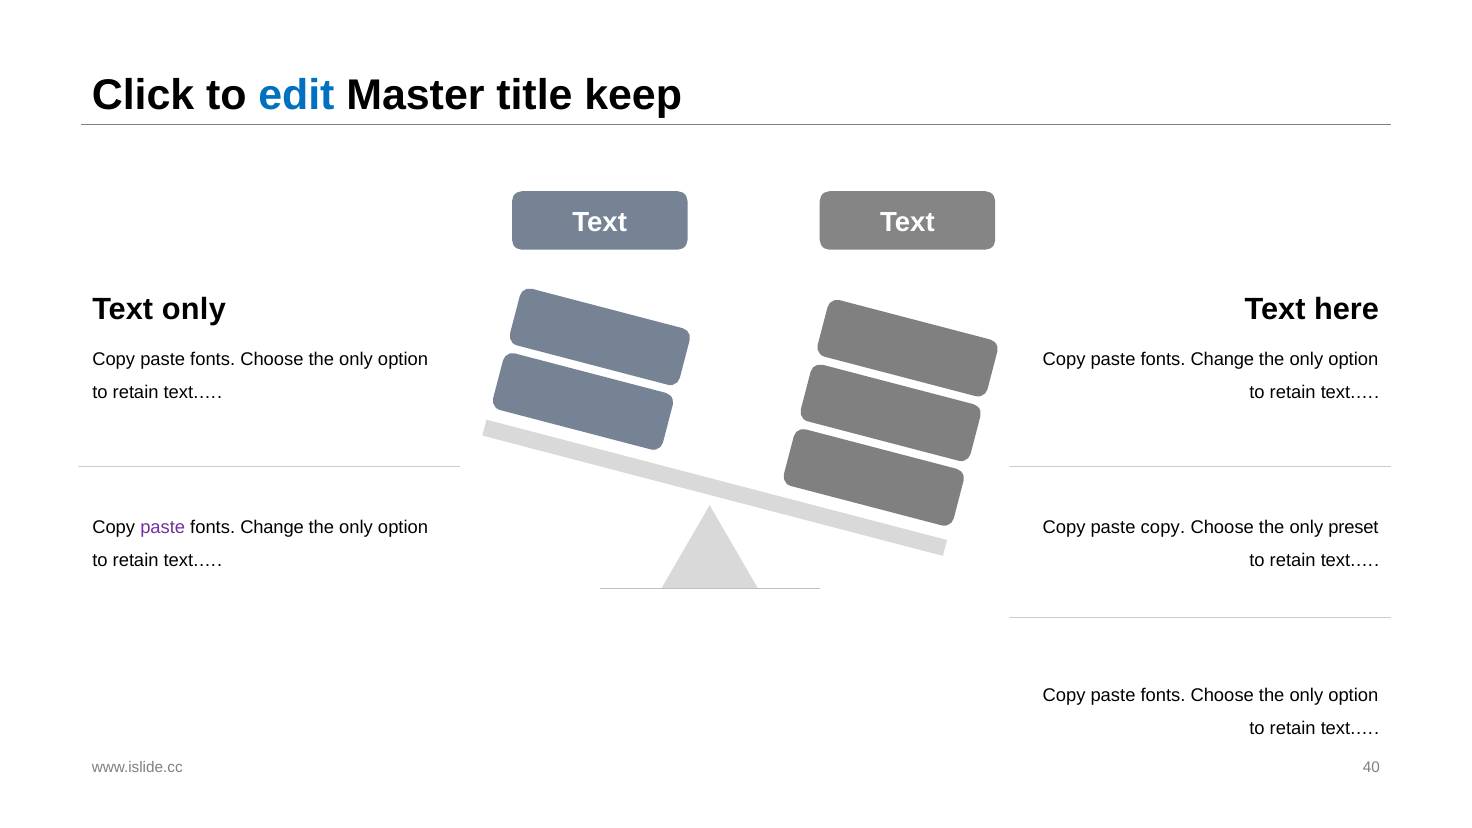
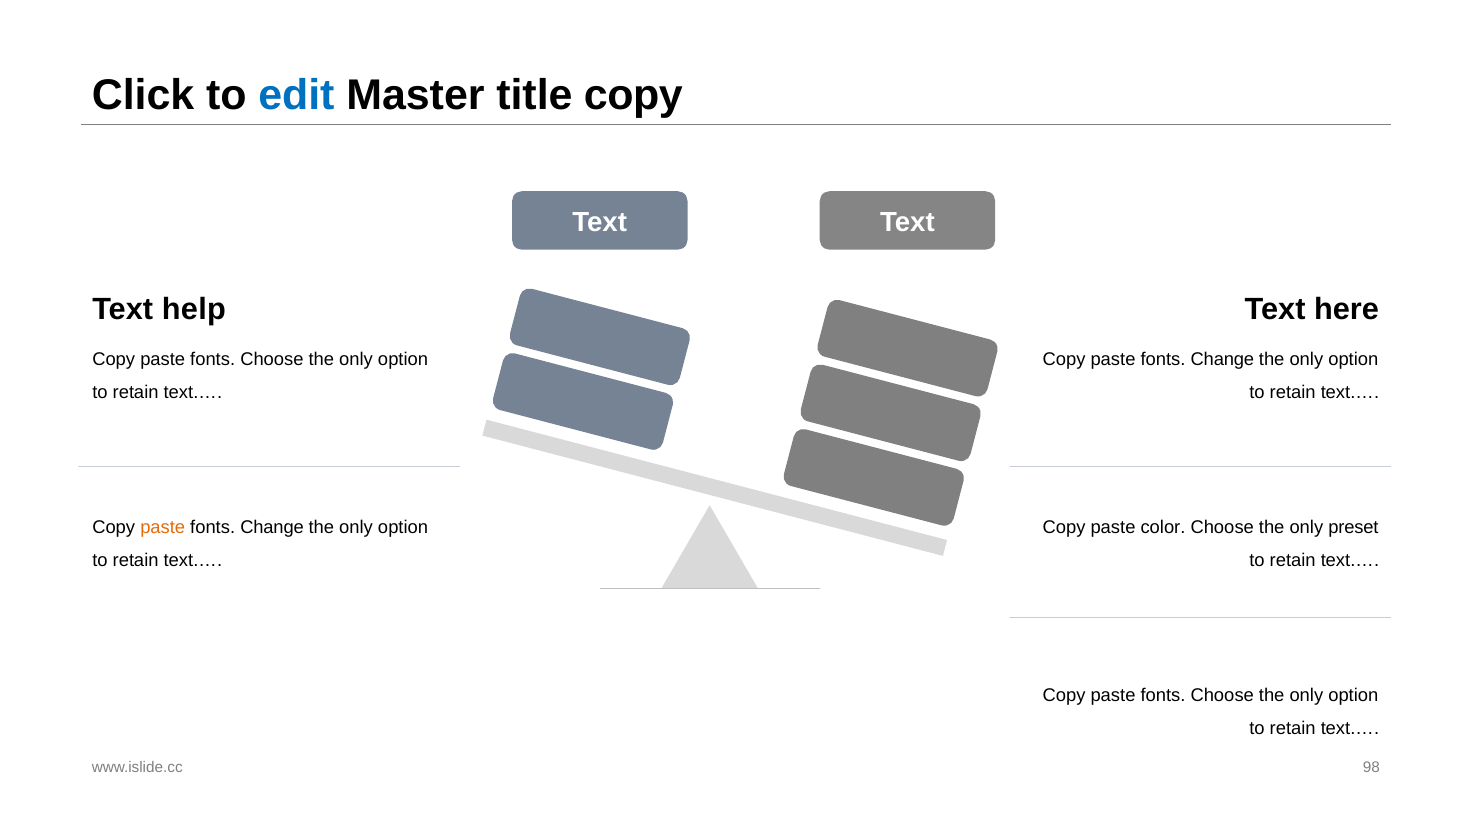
title keep: keep -> copy
Text only: only -> help
paste at (163, 527) colour: purple -> orange
paste copy: copy -> color
40: 40 -> 98
